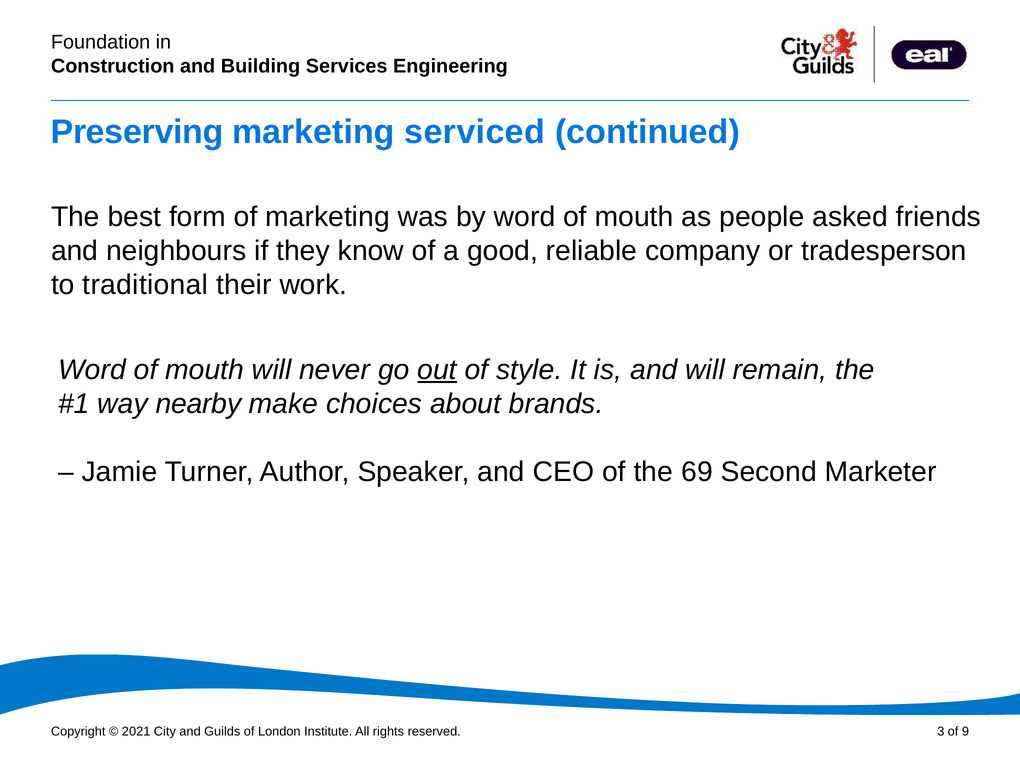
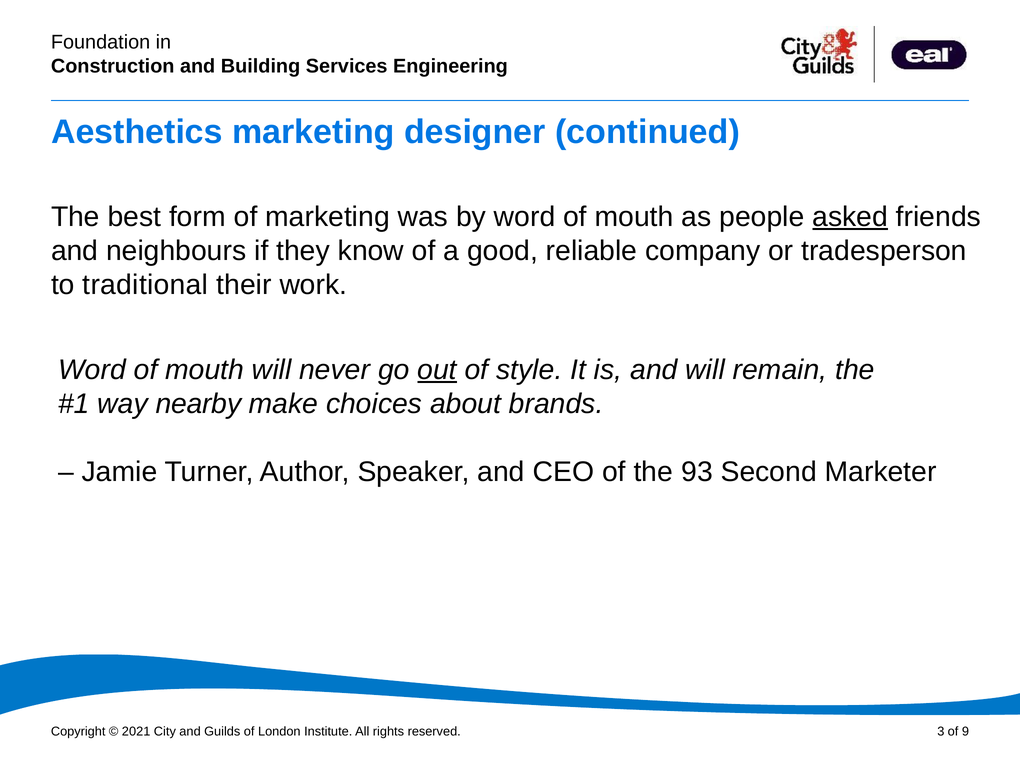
Preserving: Preserving -> Aesthetics
serviced: serviced -> designer
asked underline: none -> present
69: 69 -> 93
